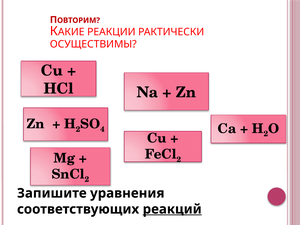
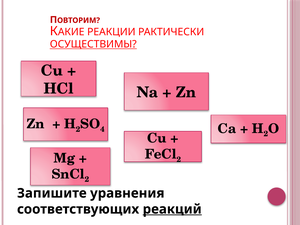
ОСУЩЕСТВИМЫ underline: none -> present
